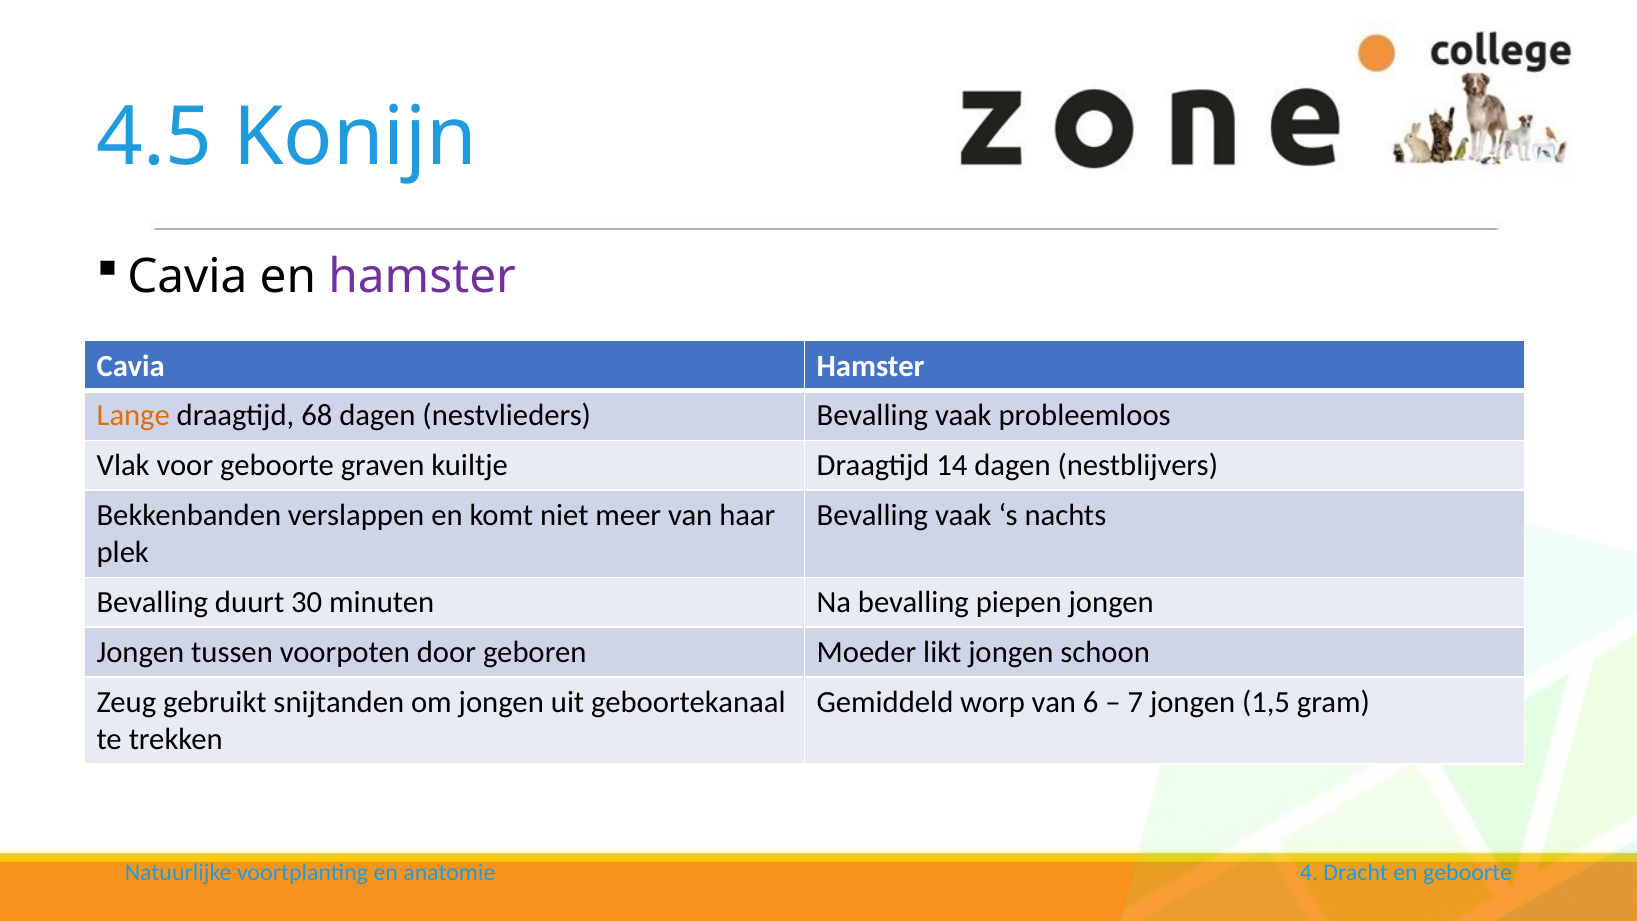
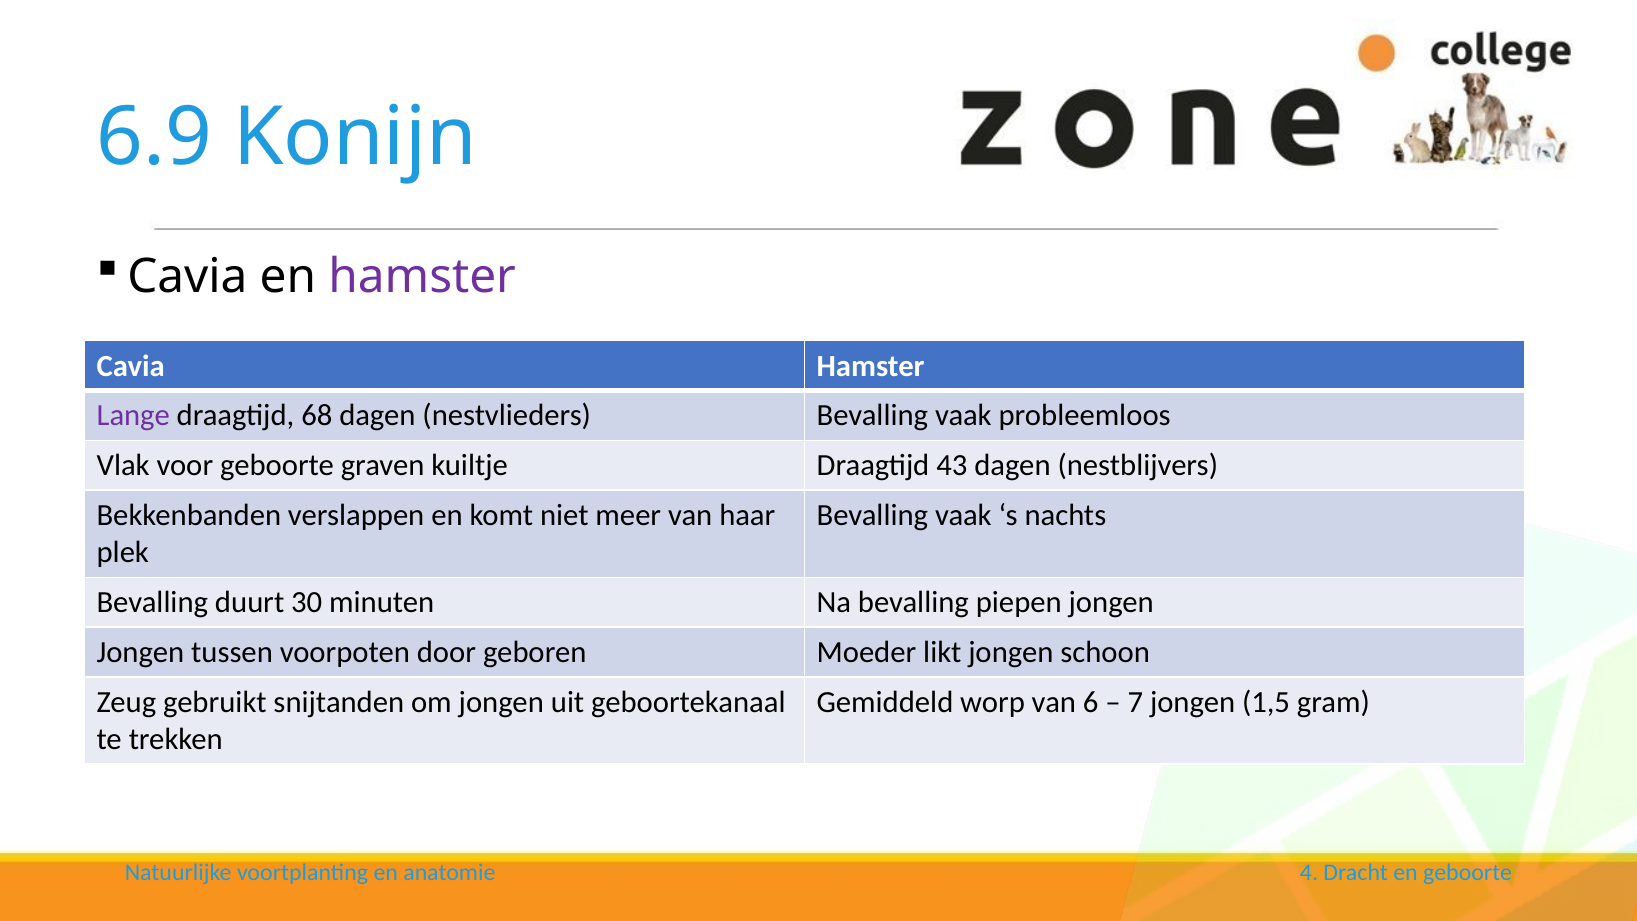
4.5: 4.5 -> 6.9
Lange colour: orange -> purple
14: 14 -> 43
